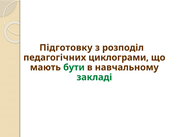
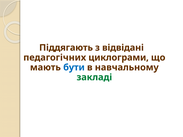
Підготовку: Підготовку -> Піддягають
розподіл: розподіл -> відвідані
бути colour: green -> blue
